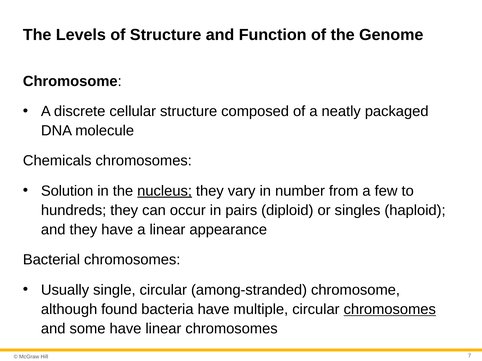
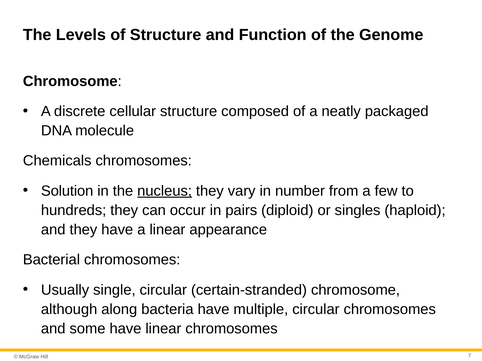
among-stranded: among-stranded -> certain-stranded
found: found -> along
chromosomes at (390, 310) underline: present -> none
